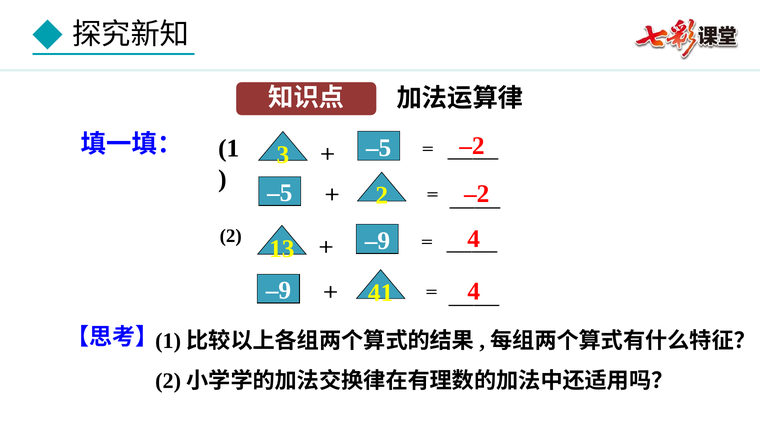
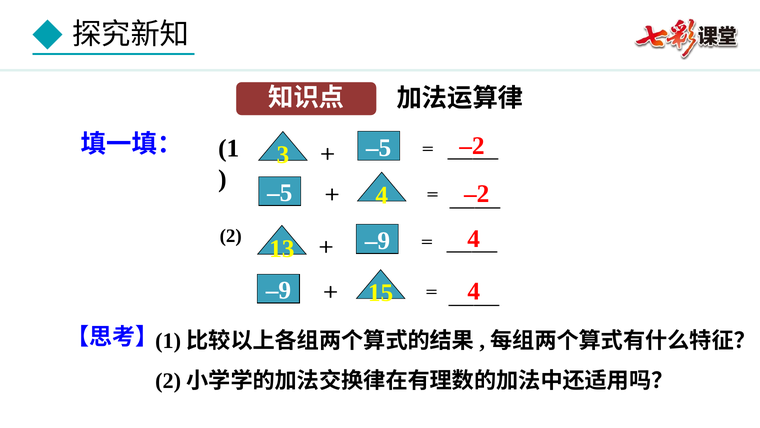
–5 2: 2 -> 4
41: 41 -> 15
